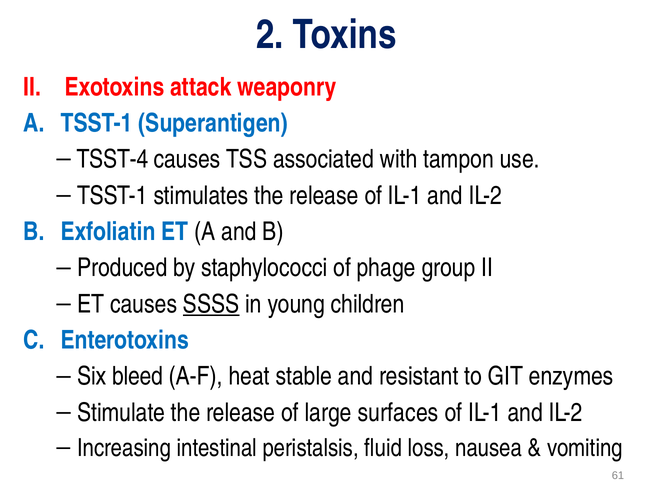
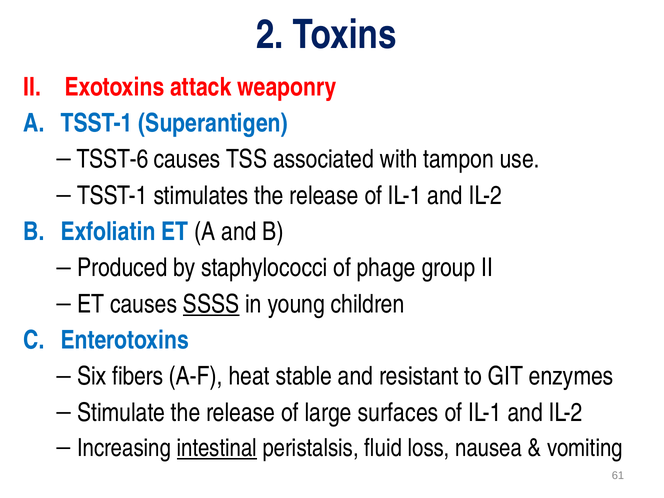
TSST-4: TSST-4 -> TSST-6
bleed: bleed -> fibers
intestinal underline: none -> present
